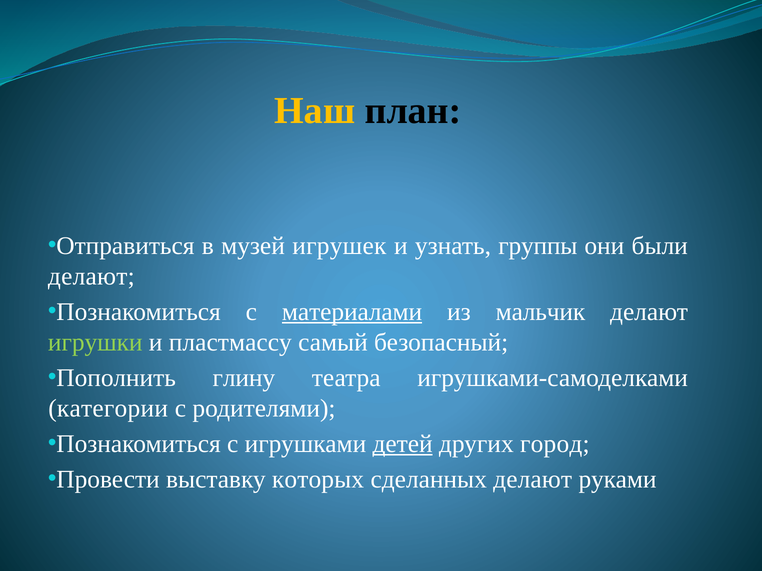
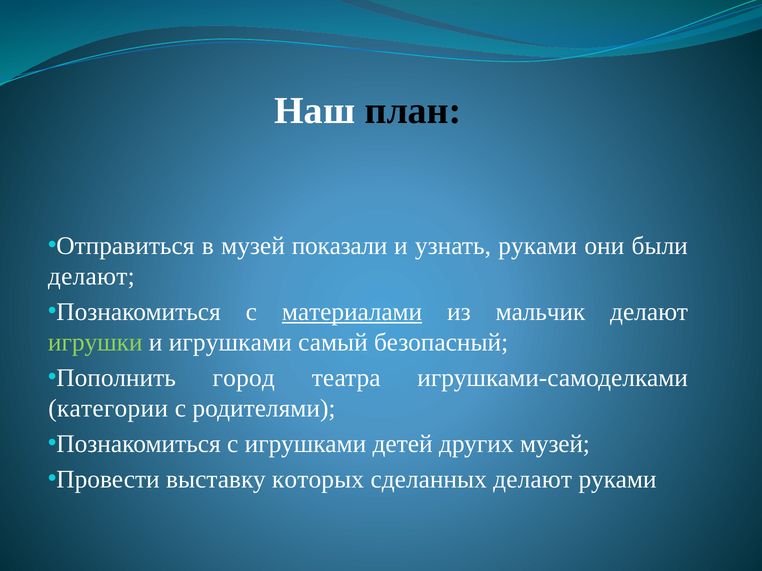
Наш colour: yellow -> white
игрушек: игрушек -> показали
узнать группы: группы -> руками
и пластмассу: пластмассу -> игрушками
глину: глину -> город
детей underline: present -> none
других город: город -> музей
